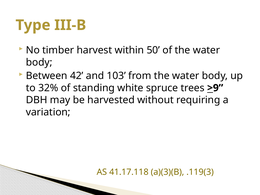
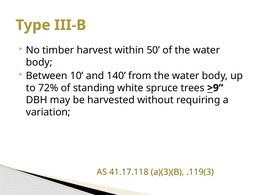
42: 42 -> 10
103: 103 -> 140
32%: 32% -> 72%
